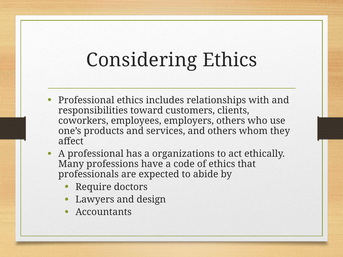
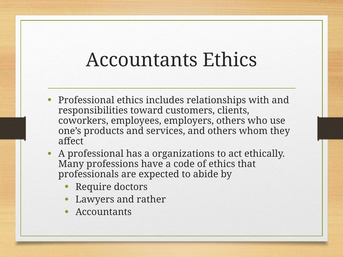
Considering at (142, 60): Considering -> Accountants
design: design -> rather
